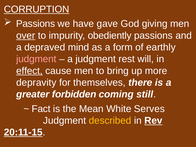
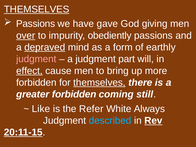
CORRUPTION at (37, 9): CORRUPTION -> THEMSELVES
depraved underline: none -> present
rest: rest -> part
depravity at (36, 83): depravity -> forbidden
themselves at (99, 83) underline: none -> present
Fact: Fact -> Like
Mean: Mean -> Refer
Serves: Serves -> Always
described colour: yellow -> light blue
